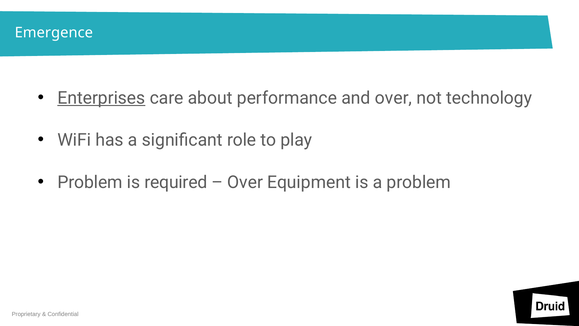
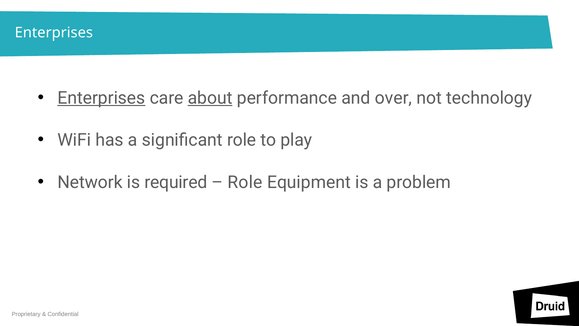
Emergence at (54, 33): Emergence -> Enterprises
about underline: none -> present
Problem at (90, 182): Problem -> Network
Over at (245, 182): Over -> Role
